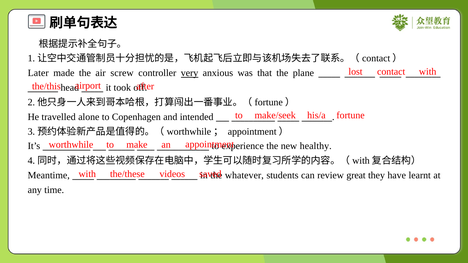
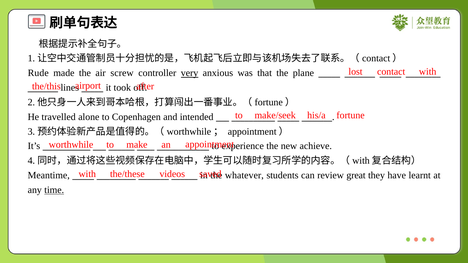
Later: Later -> Rude
head: head -> lines
healthy: healthy -> achieve
time underline: none -> present
